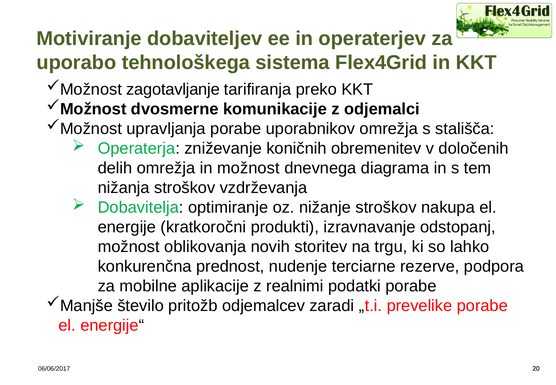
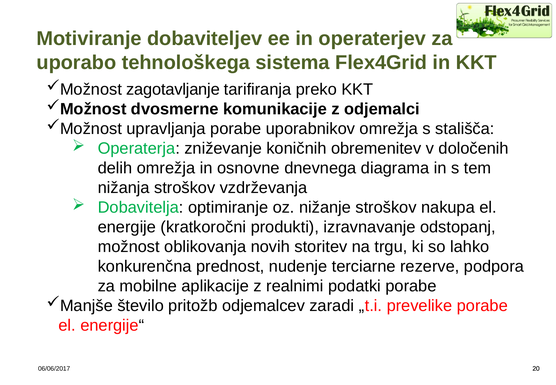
in možnost: možnost -> osnovne
